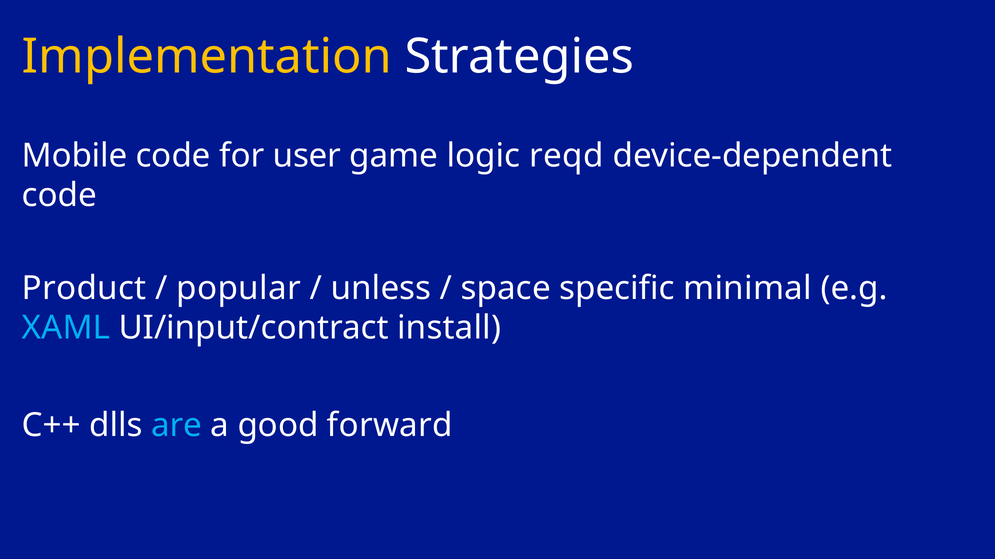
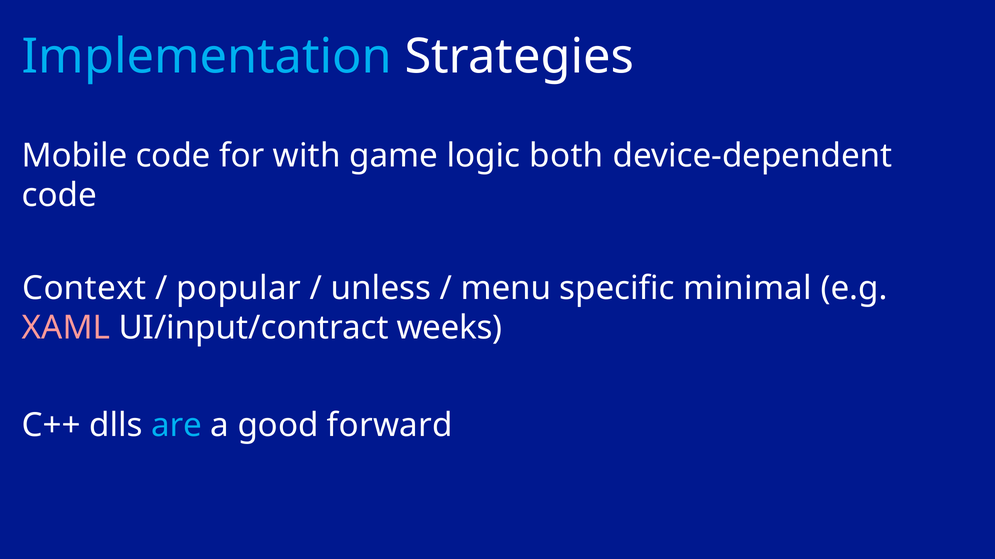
Implementation colour: yellow -> light blue
user: user -> with
reqd: reqd -> both
Product: Product -> Context
space: space -> menu
XAML colour: light blue -> pink
install: install -> weeks
